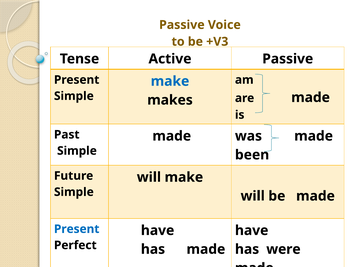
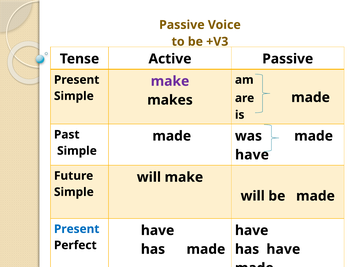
make at (170, 81) colour: blue -> purple
been at (252, 155): been -> have
has were: were -> have
